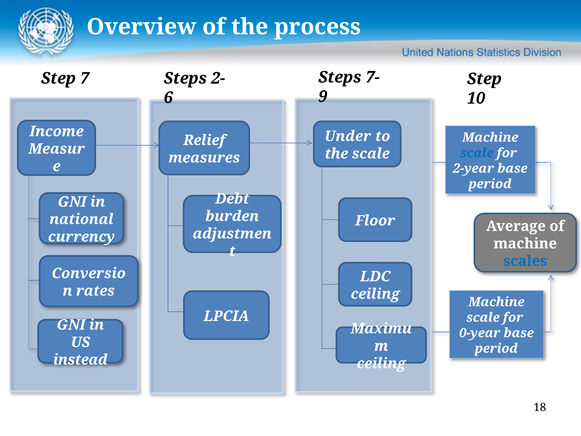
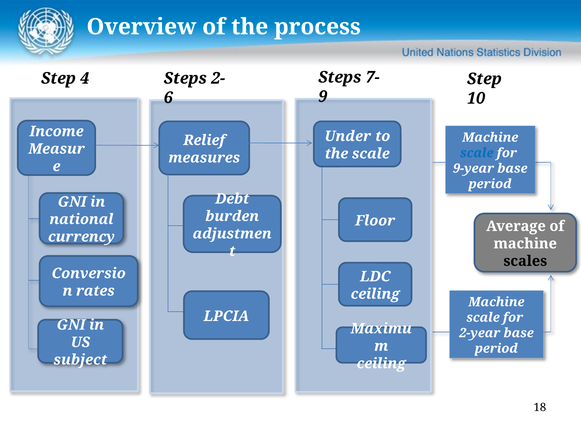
7: 7 -> 4
2-year: 2-year -> 9-year
scales colour: blue -> black
0-year: 0-year -> 2-year
instead: instead -> subject
